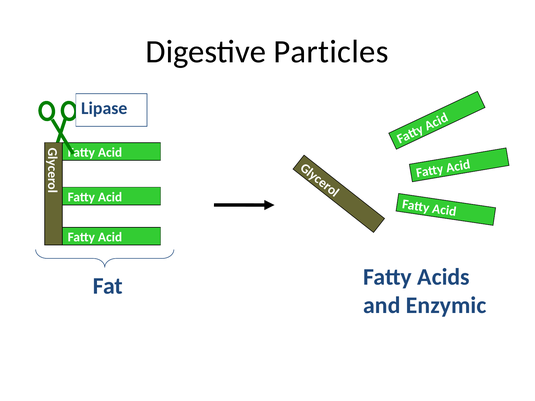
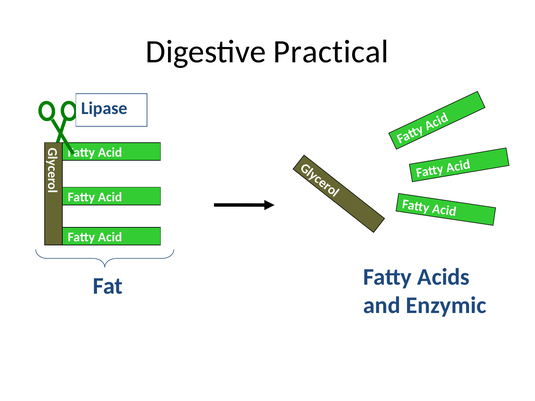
Particles: Particles -> Practical
